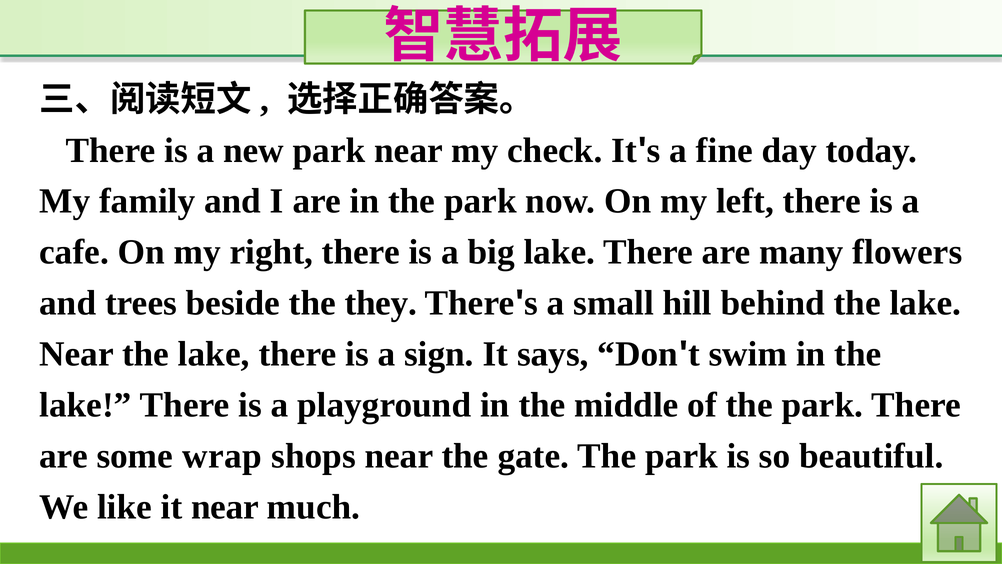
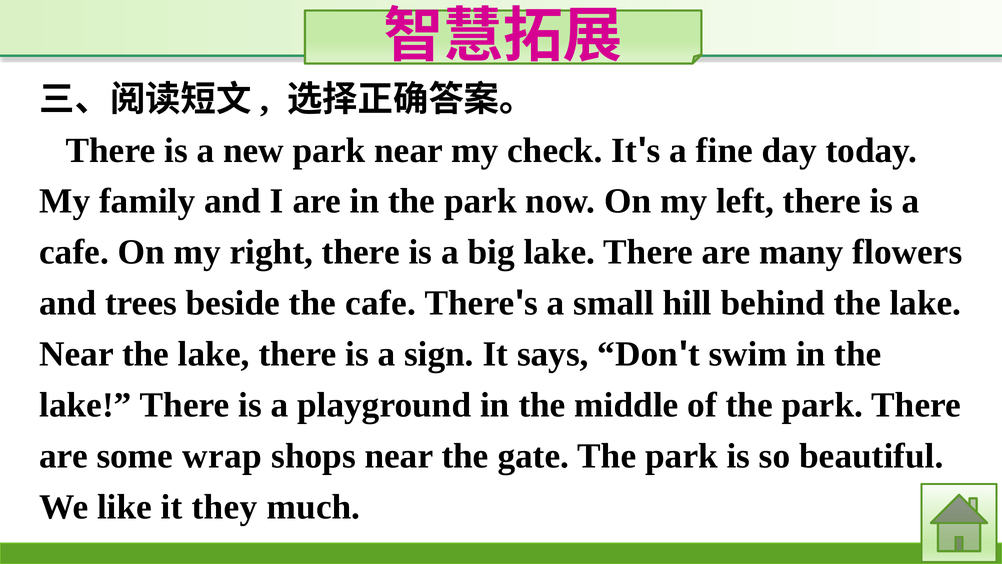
the they: they -> cafe
it near: near -> they
